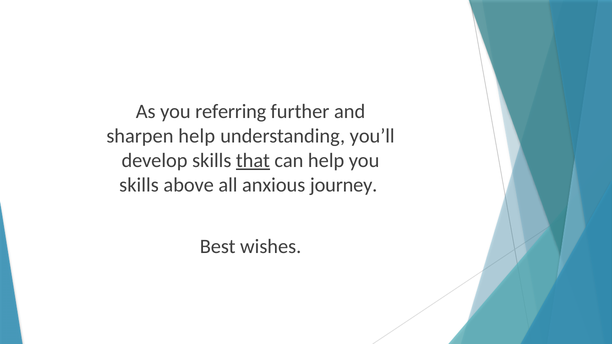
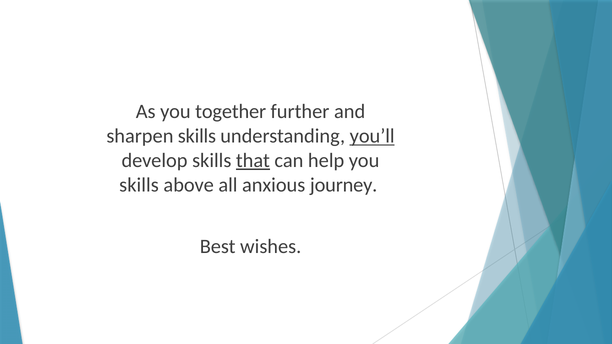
referring: referring -> together
sharpen help: help -> skills
you’ll underline: none -> present
